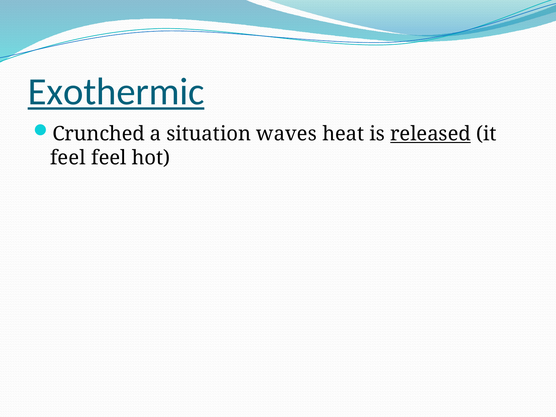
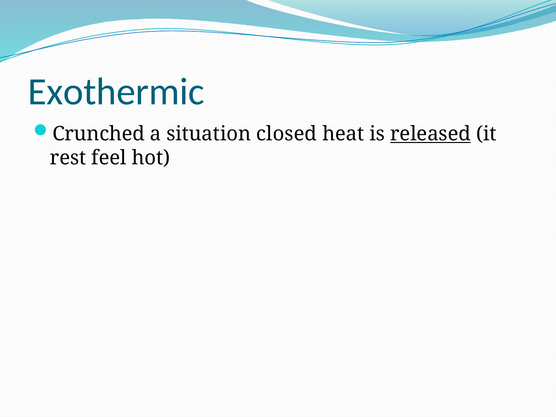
Exothermic underline: present -> none
waves: waves -> closed
feel at (68, 158): feel -> rest
